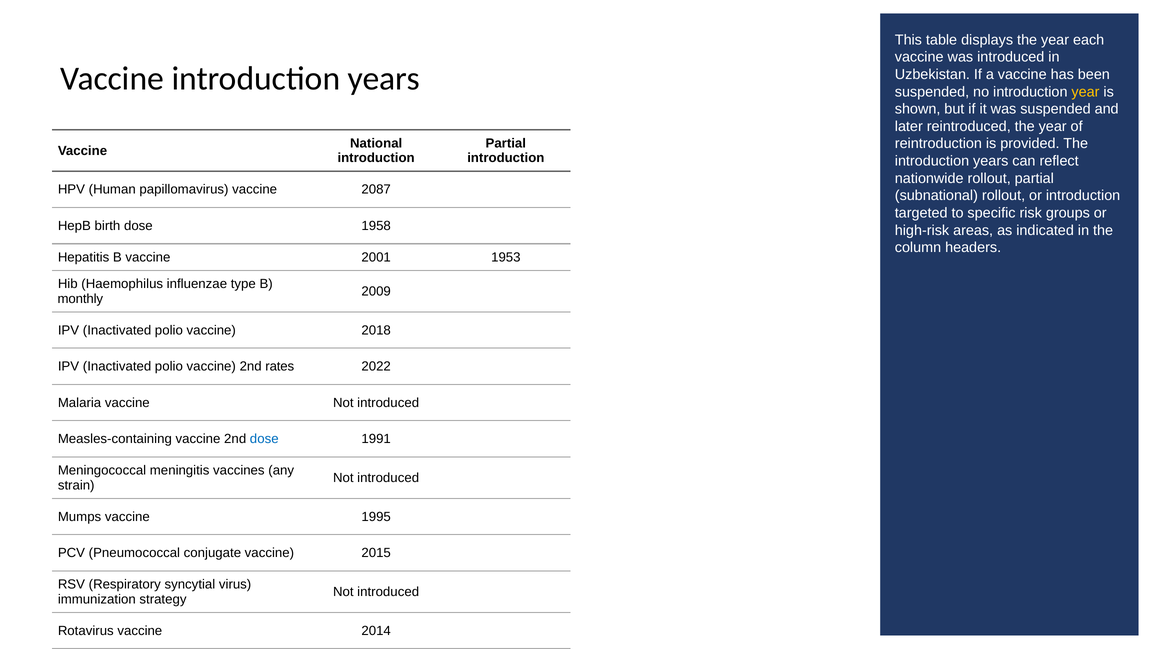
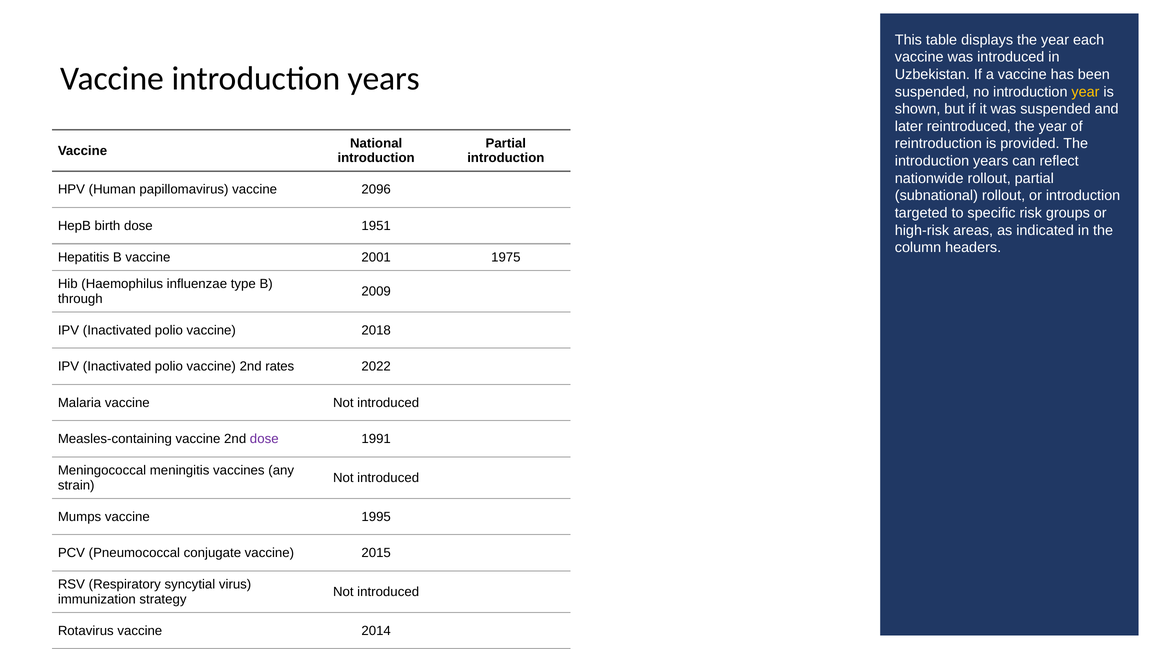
2087: 2087 -> 2096
1958: 1958 -> 1951
1953: 1953 -> 1975
monthly: monthly -> through
dose at (264, 439) colour: blue -> purple
